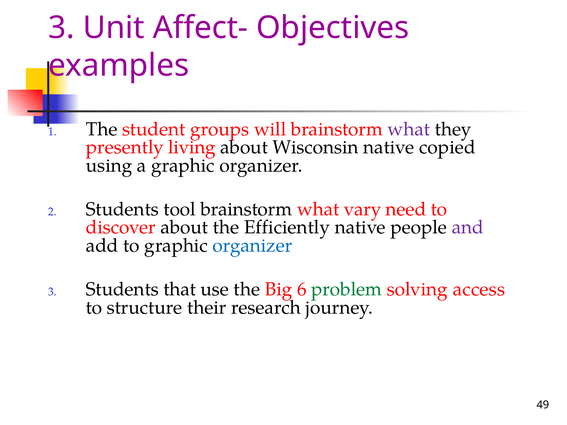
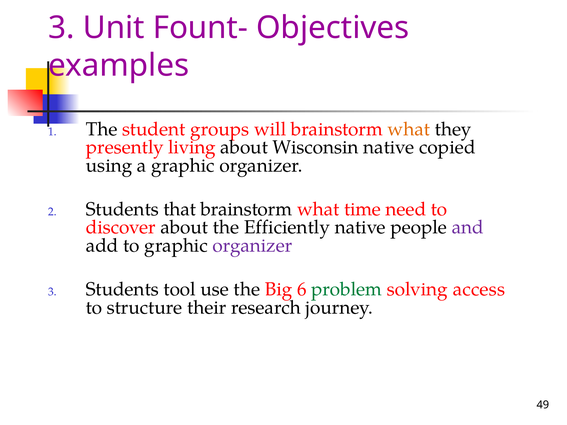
Affect-: Affect- -> Fount-
what at (409, 129) colour: purple -> orange
tool: tool -> that
vary: vary -> time
organizer at (252, 246) colour: blue -> purple
that: that -> tool
